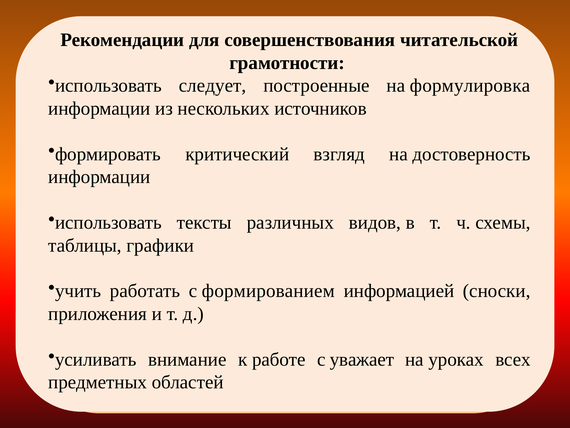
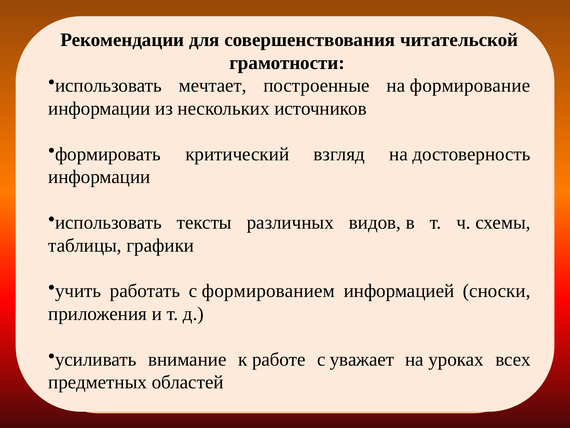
следует: следует -> мечтает
формулировка: формулировка -> формирование
